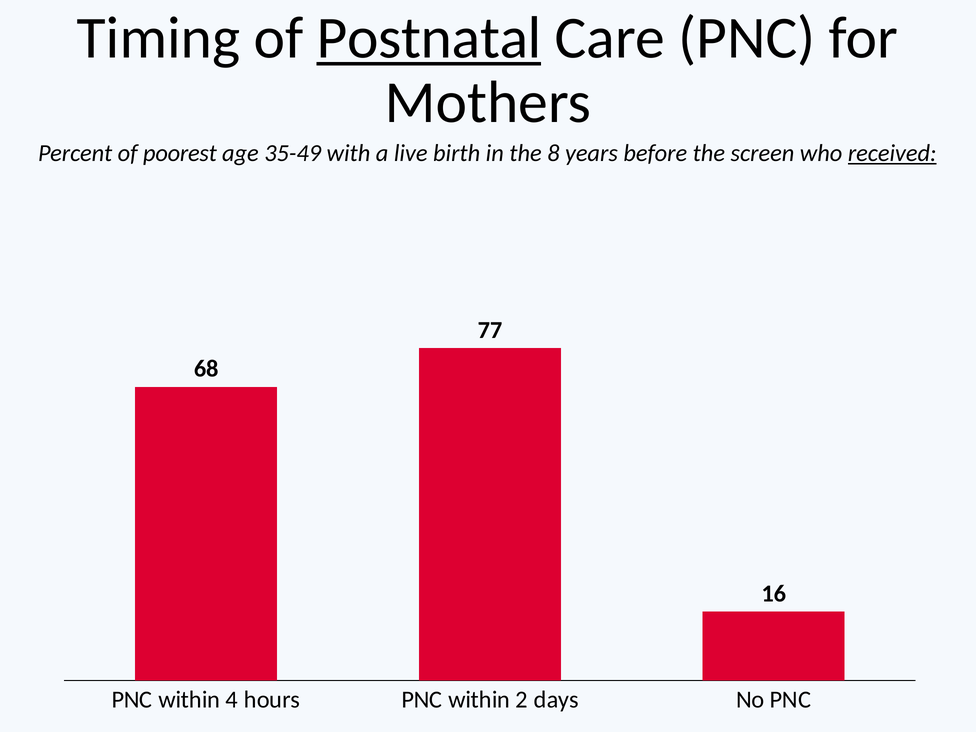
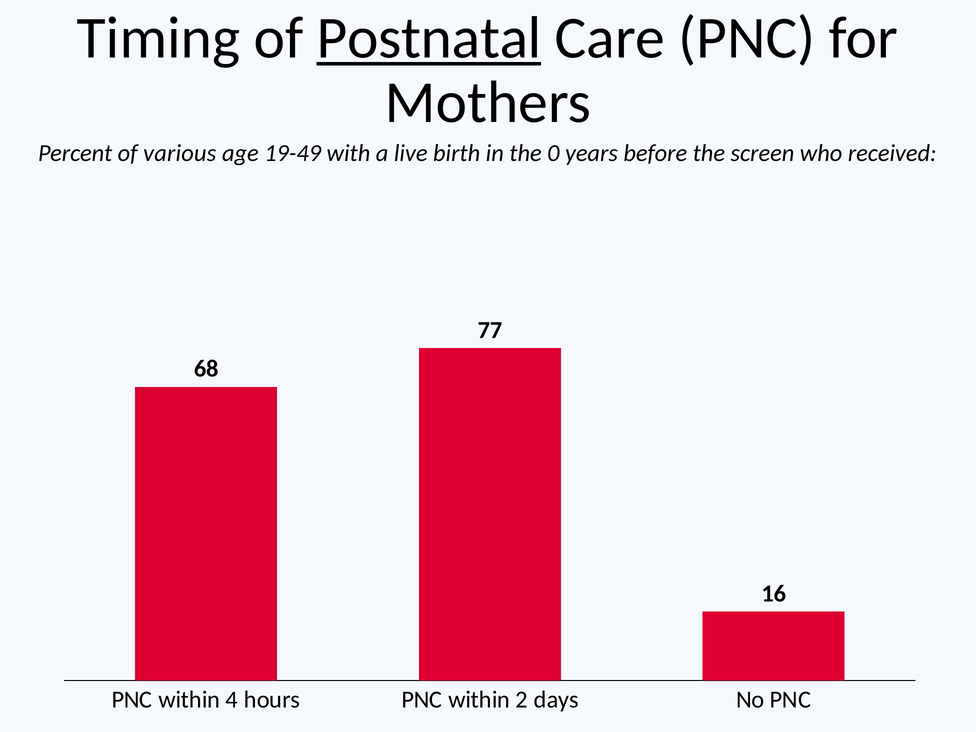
poorest: poorest -> various
35-49: 35-49 -> 19-49
8: 8 -> 0
received underline: present -> none
